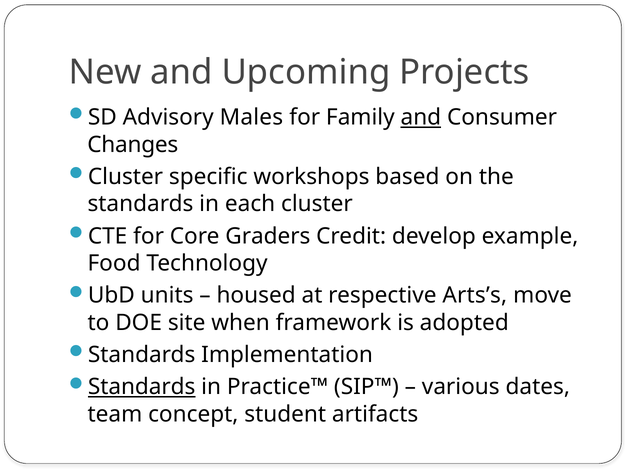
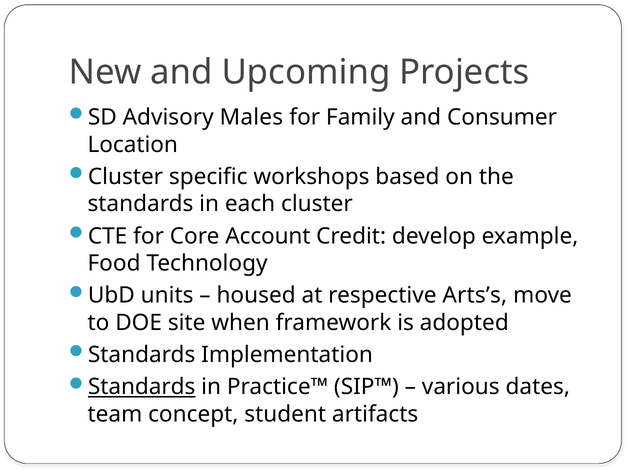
and at (421, 117) underline: present -> none
Changes: Changes -> Location
Graders: Graders -> Account
